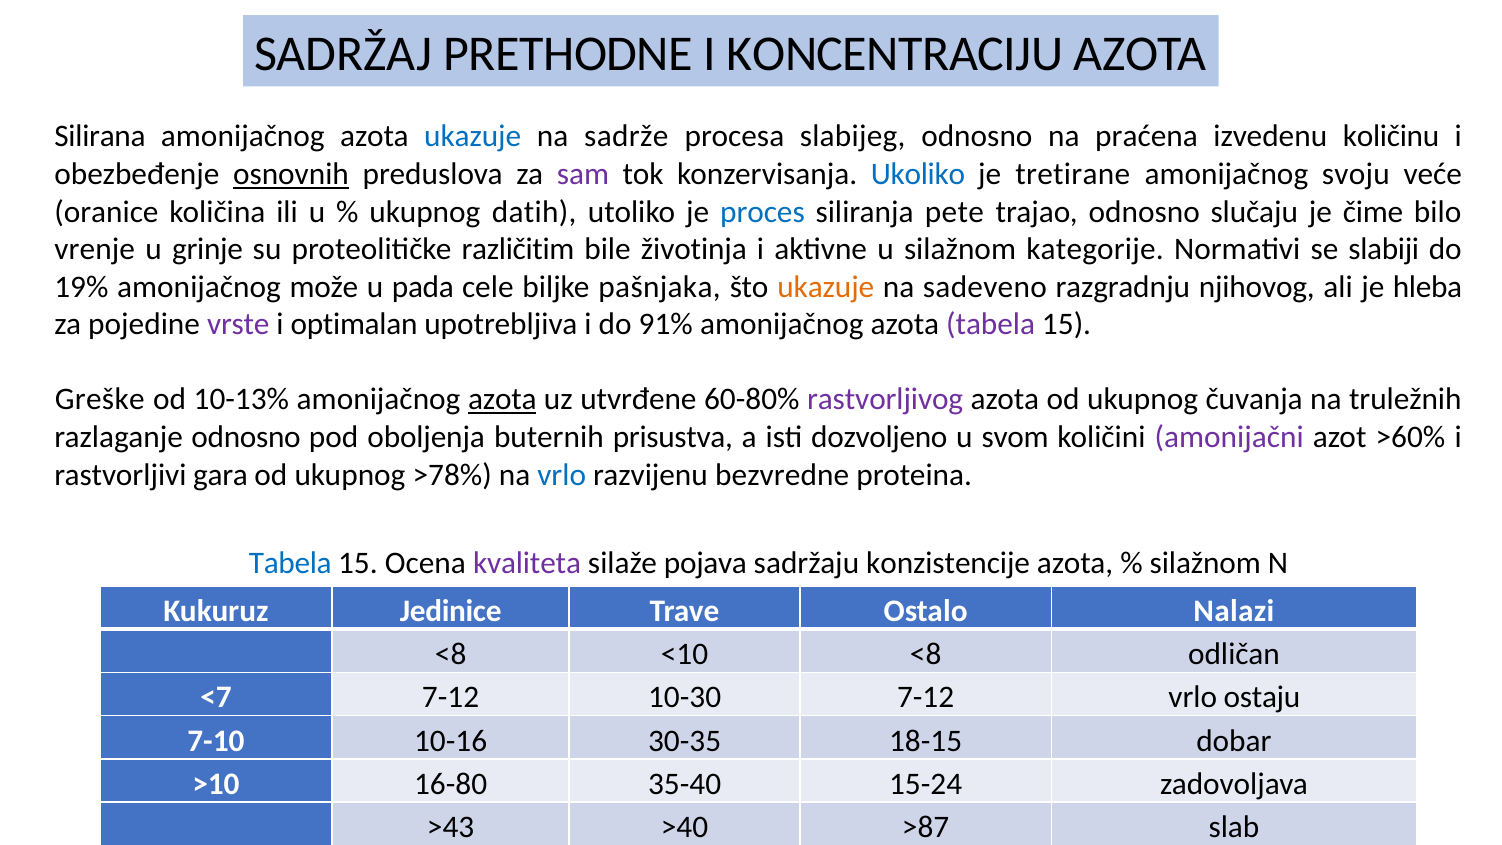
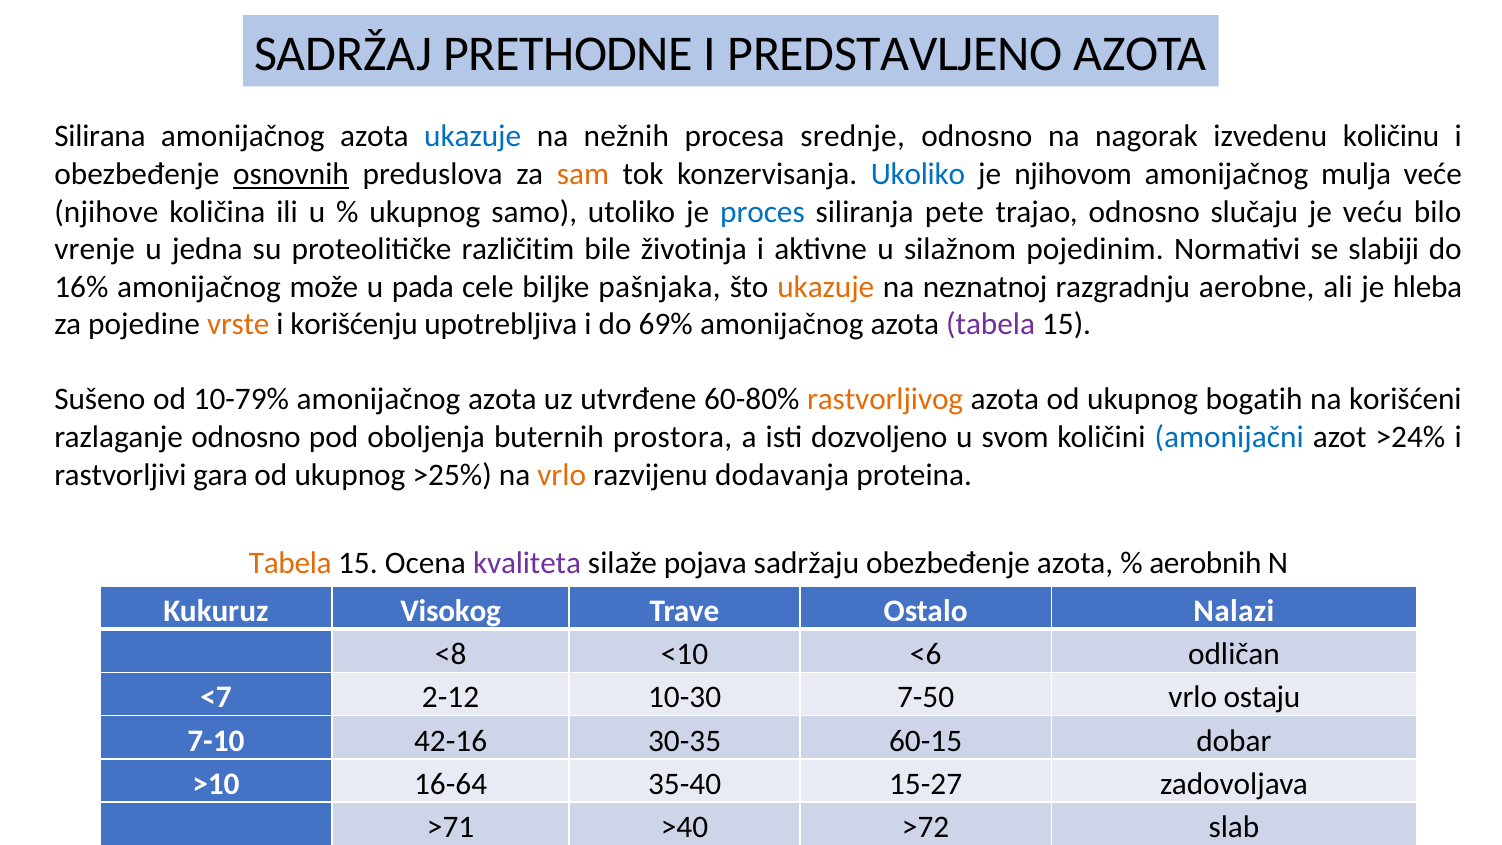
KONCENTRACIJU: KONCENTRACIJU -> PREDSTAVLJENO
sadrže: sadrže -> nežnih
slabijeg: slabijeg -> srednje
praćena: praćena -> nagorak
sam colour: purple -> orange
tretirane: tretirane -> njihovom
svoju: svoju -> mulja
oranice: oranice -> njihove
datih: datih -> samo
čime: čime -> veću
grinje: grinje -> jedna
kategorije: kategorije -> pojedinim
19%: 19% -> 16%
sadeveno: sadeveno -> neznatnoj
njihovog: njihovog -> aerobne
vrste colour: purple -> orange
optimalan: optimalan -> korišćenju
91%: 91% -> 69%
Greške: Greške -> Sušeno
10-13%: 10-13% -> 10-79%
azota at (502, 400) underline: present -> none
rastvorljivog colour: purple -> orange
čuvanja: čuvanja -> bogatih
truležnih: truležnih -> korišćeni
prisustva: prisustva -> prostora
amonijačni colour: purple -> blue
>60%: >60% -> >24%
>78%: >78% -> >25%
vrlo at (562, 475) colour: blue -> orange
bezvredne: bezvredne -> dodavanja
Tabela at (290, 563) colour: blue -> orange
sadržaju konzistencije: konzistencije -> obezbeđenje
silažnom at (1205, 563): silažnom -> aerobnih
Jedinice: Jedinice -> Visokog
<10 <8: <8 -> <6
<7 7-12: 7-12 -> 2-12
10-30 7-12: 7-12 -> 7-50
10-16: 10-16 -> 42-16
18-15: 18-15 -> 60-15
16-80: 16-80 -> 16-64
15-24: 15-24 -> 15-27
>43: >43 -> >71
>87: >87 -> >72
